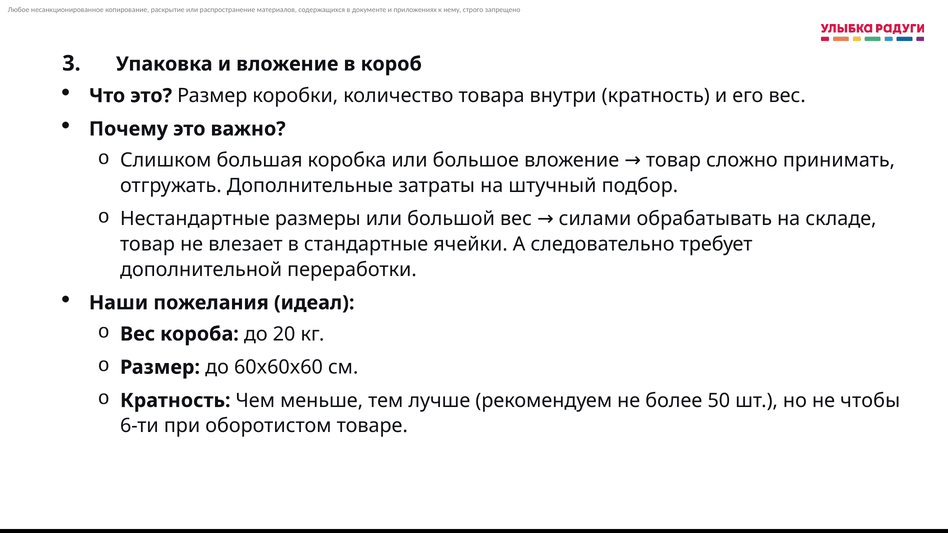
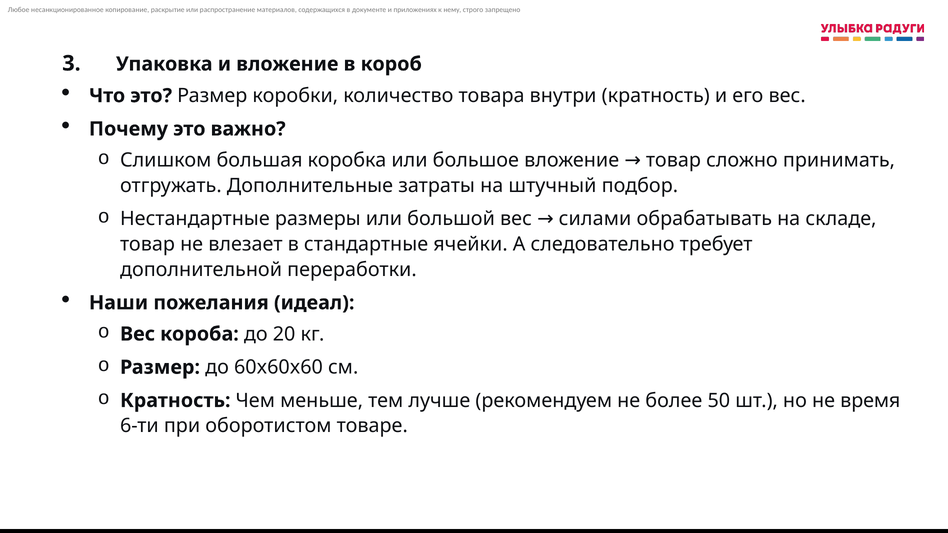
чтобы: чтобы -> время
